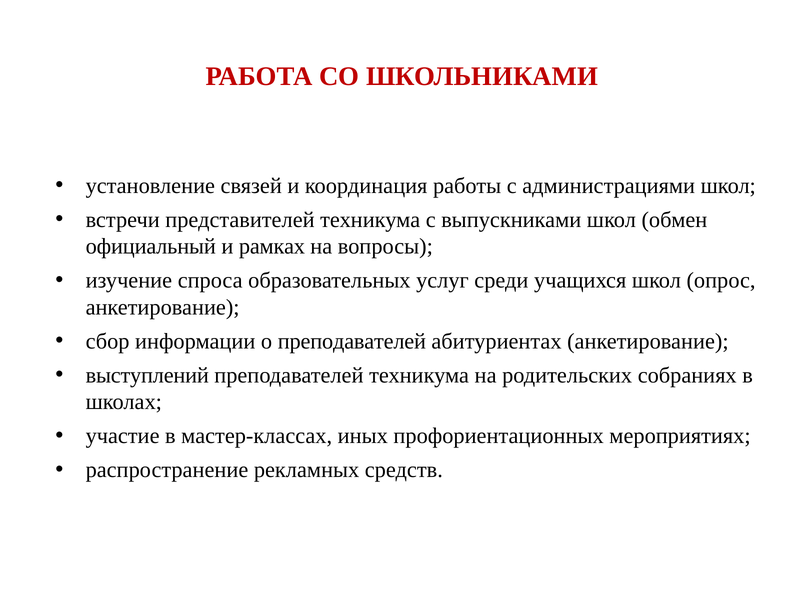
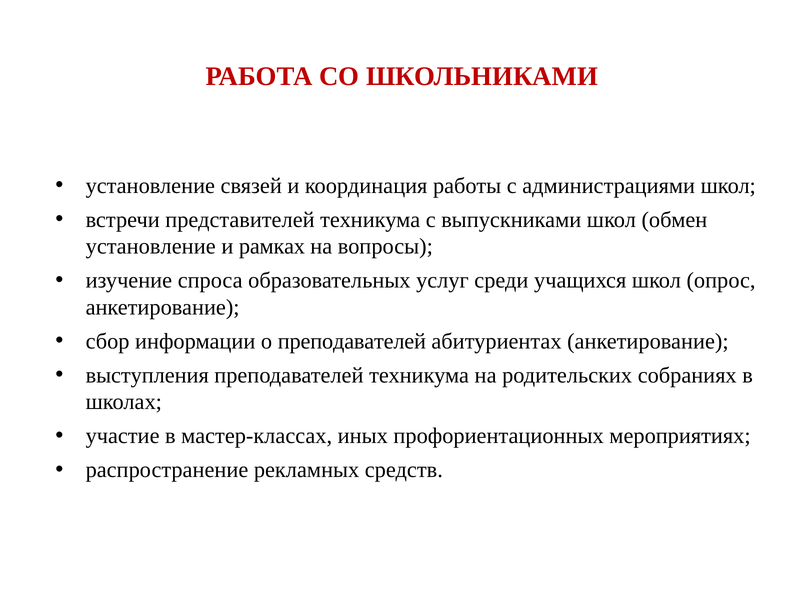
официальный at (151, 247): официальный -> установление
выступлений: выступлений -> выступления
